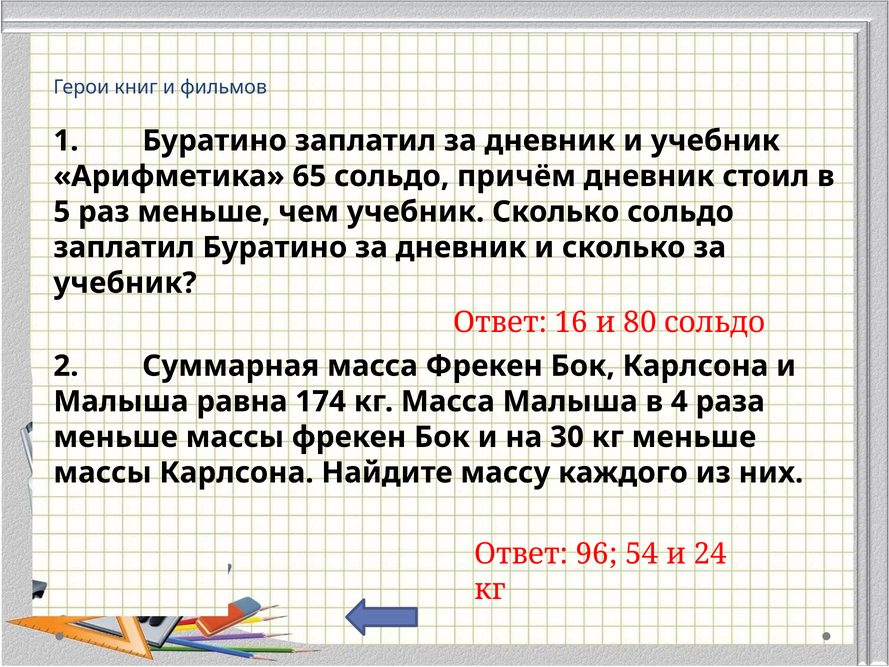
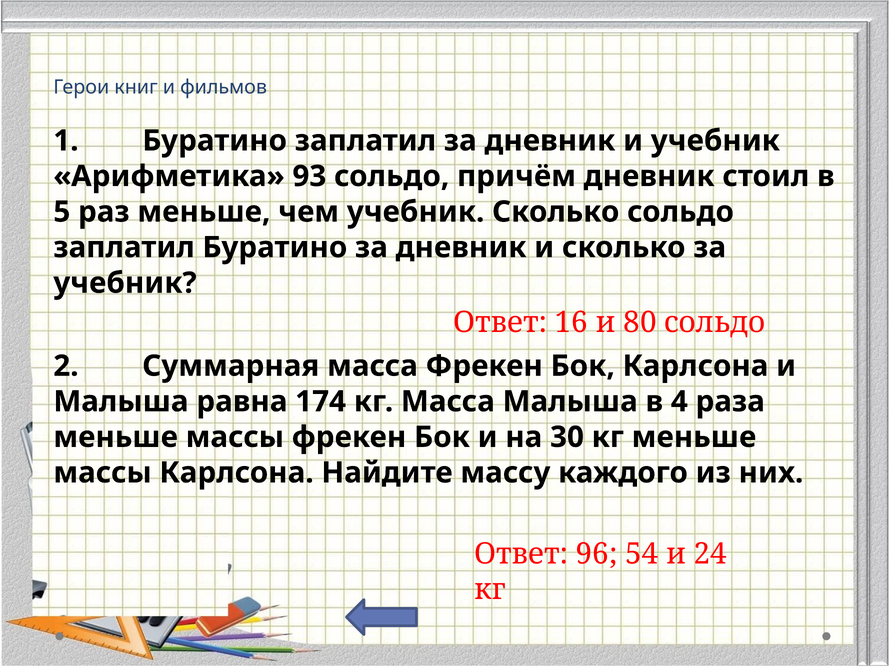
65: 65 -> 93
